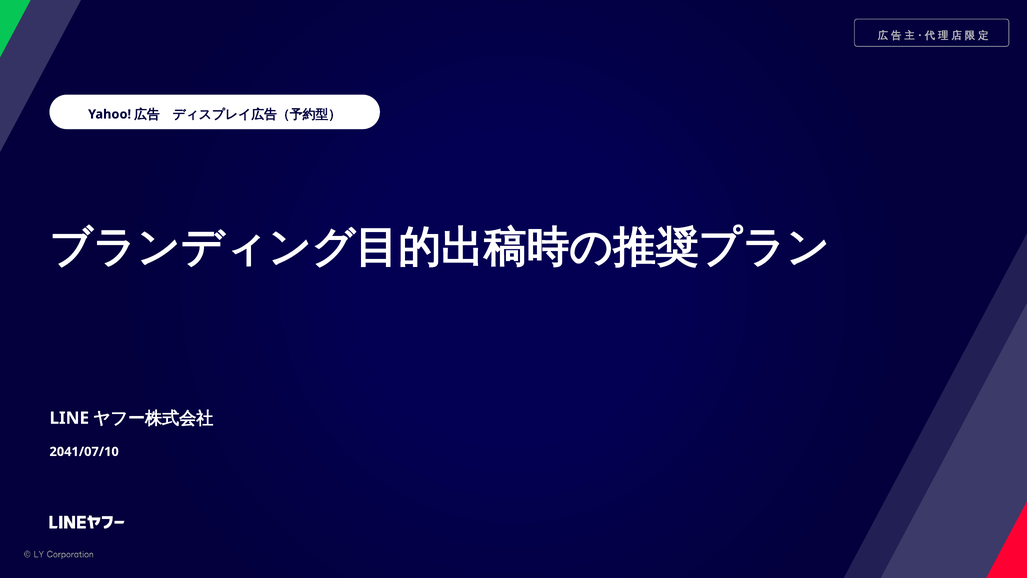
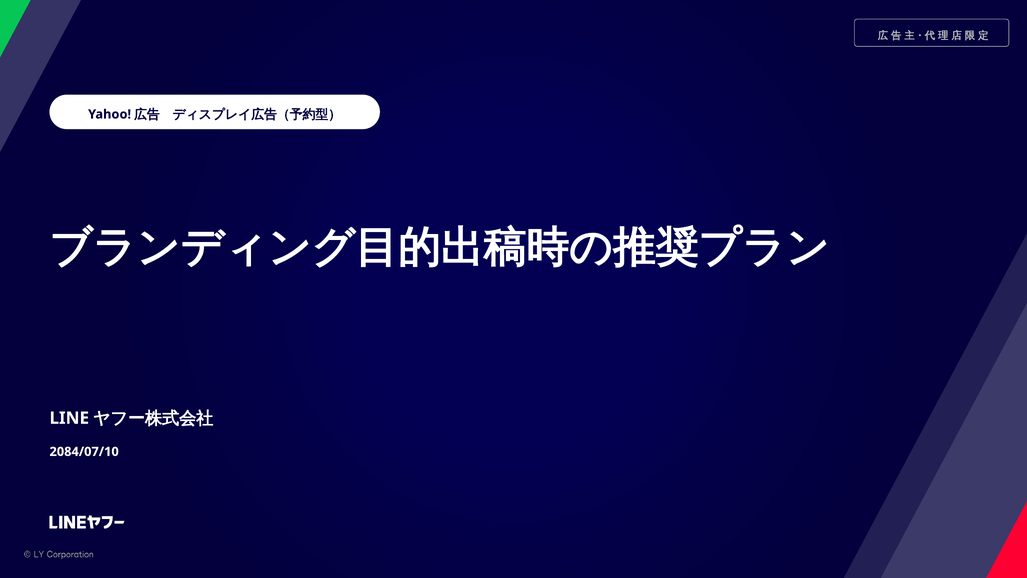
2041/07/10: 2041/07/10 -> 2084/07/10
